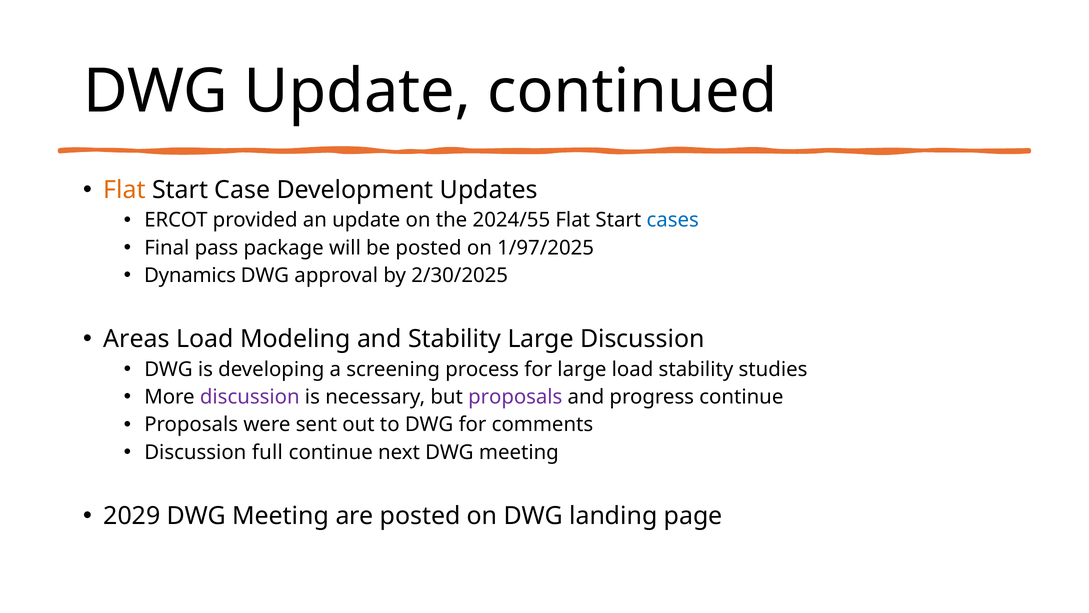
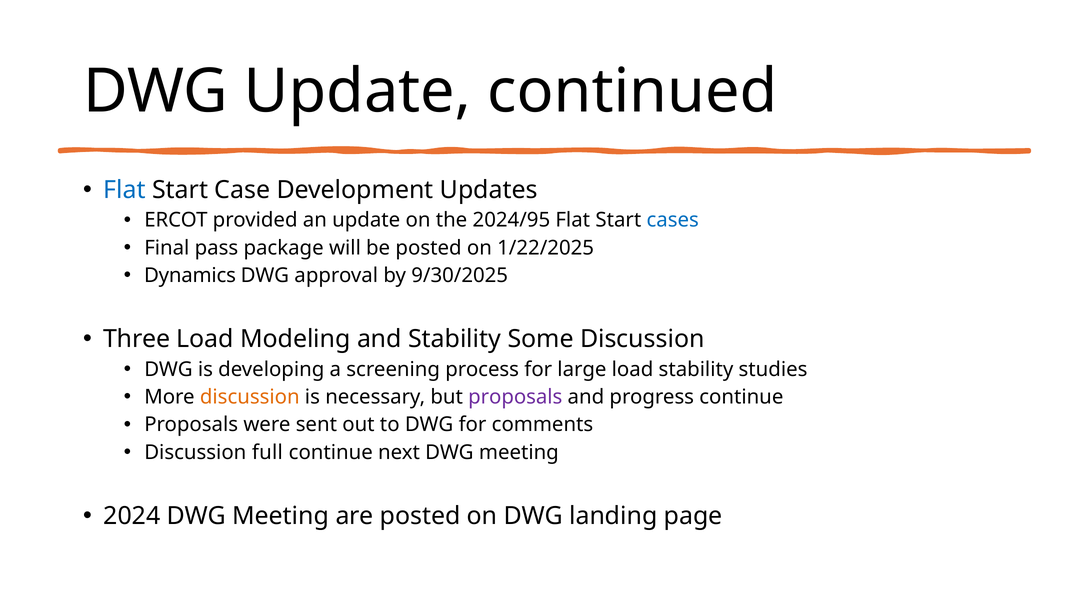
Flat at (125, 190) colour: orange -> blue
2024/55: 2024/55 -> 2024/95
1/97/2025: 1/97/2025 -> 1/22/2025
2/30/2025: 2/30/2025 -> 9/30/2025
Areas: Areas -> Three
Stability Large: Large -> Some
discussion at (250, 397) colour: purple -> orange
2029: 2029 -> 2024
